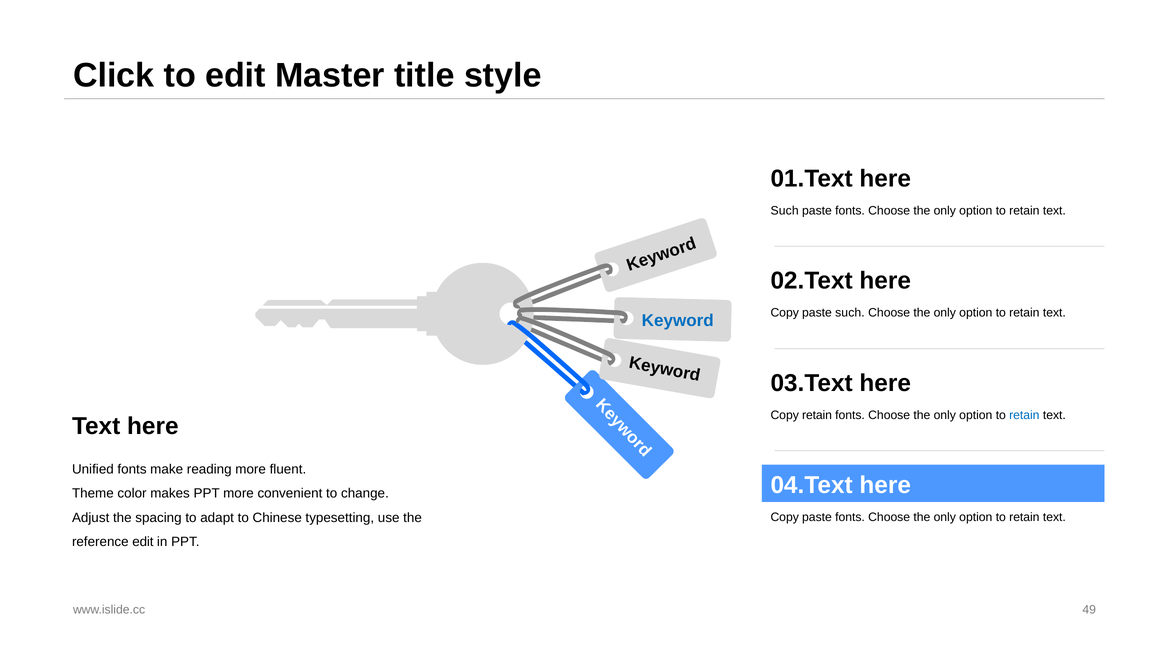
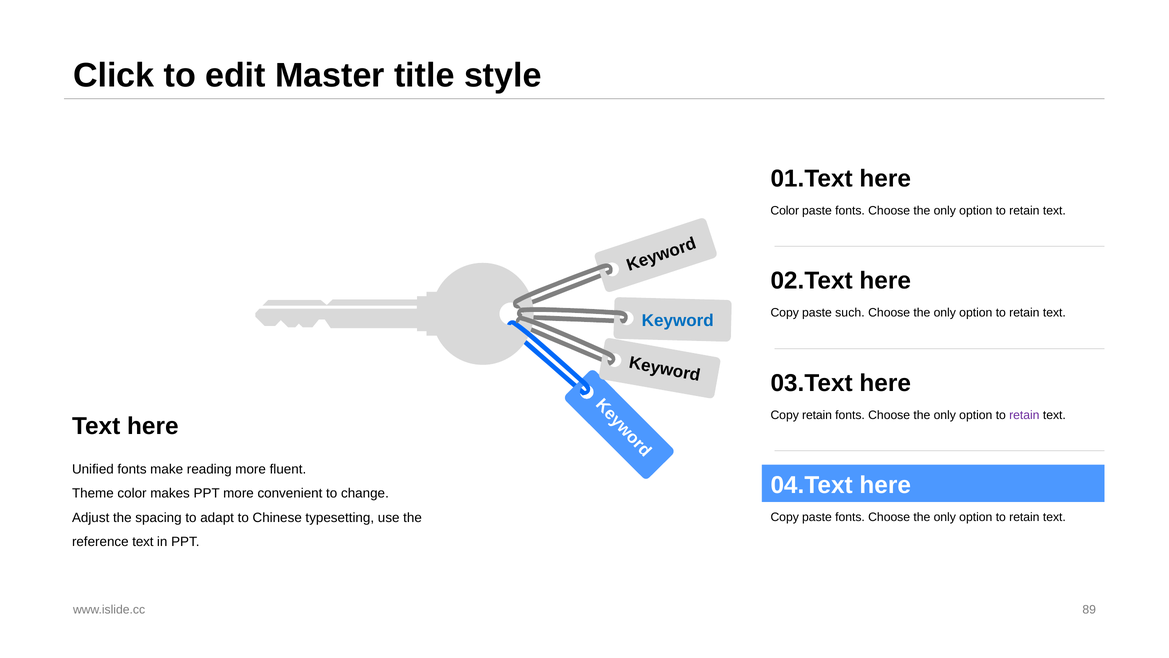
Such at (785, 210): Such -> Color
retain at (1024, 415) colour: blue -> purple
reference edit: edit -> text
49: 49 -> 89
